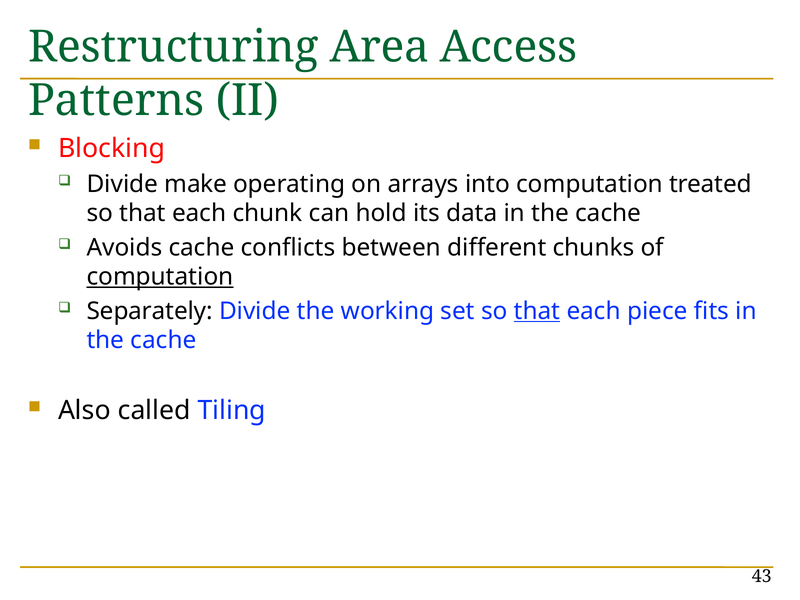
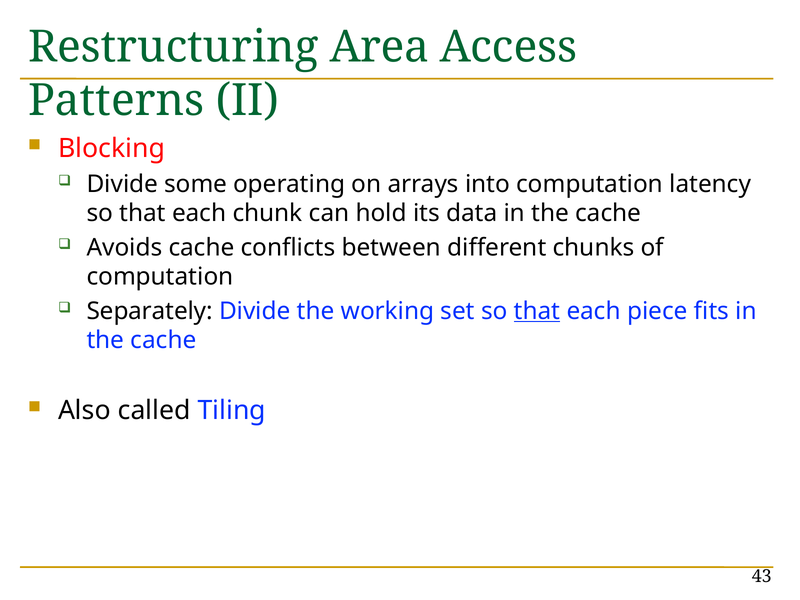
make: make -> some
treated: treated -> latency
computation at (160, 277) underline: present -> none
